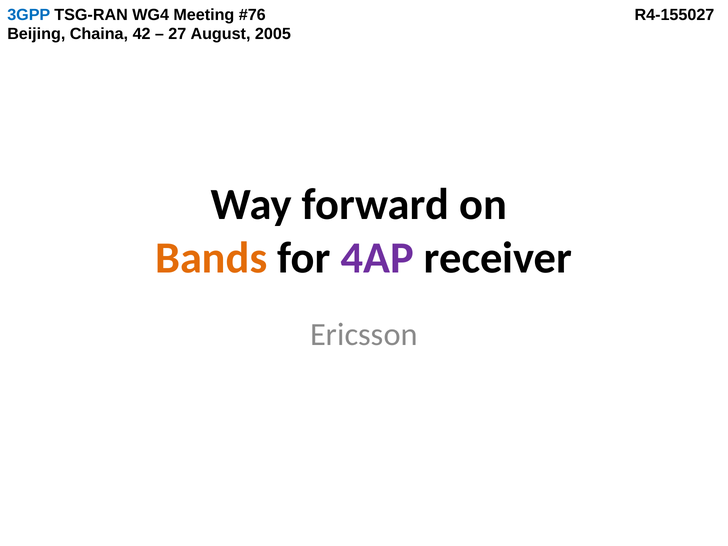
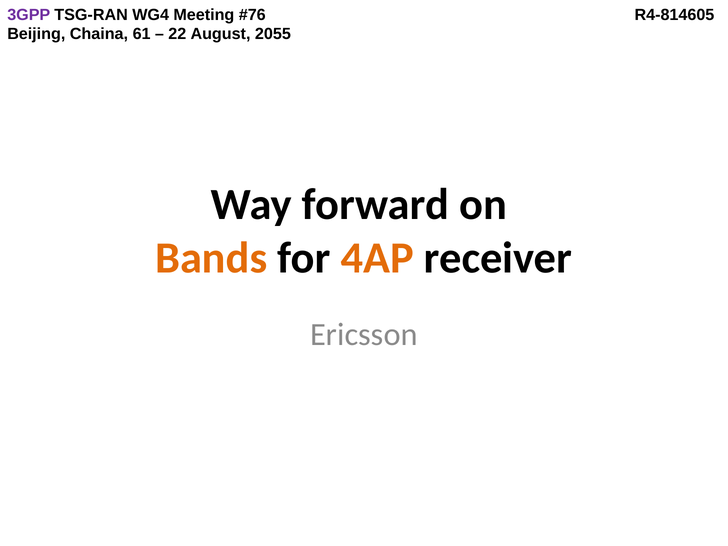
3GPP colour: blue -> purple
R4-155027: R4-155027 -> R4-814605
42: 42 -> 61
27: 27 -> 22
2005: 2005 -> 2055
4AP colour: purple -> orange
